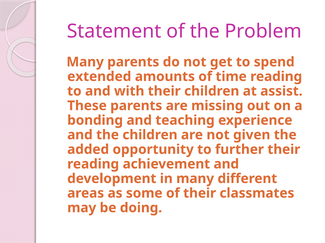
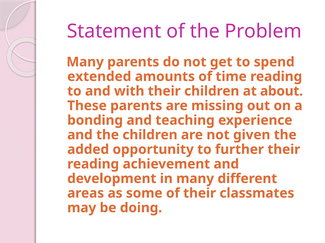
assist: assist -> about
